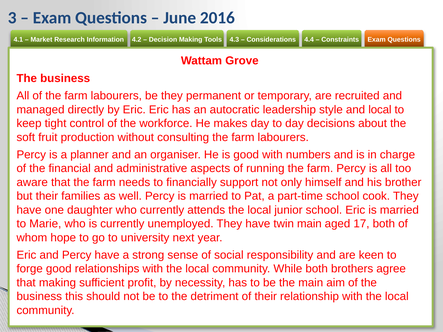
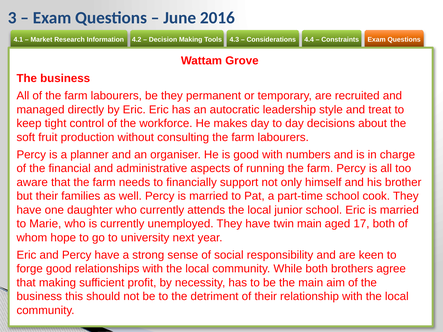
and local: local -> treat
